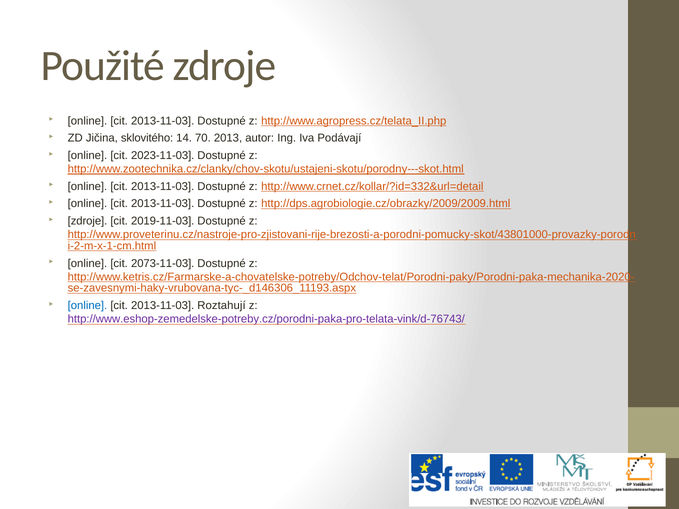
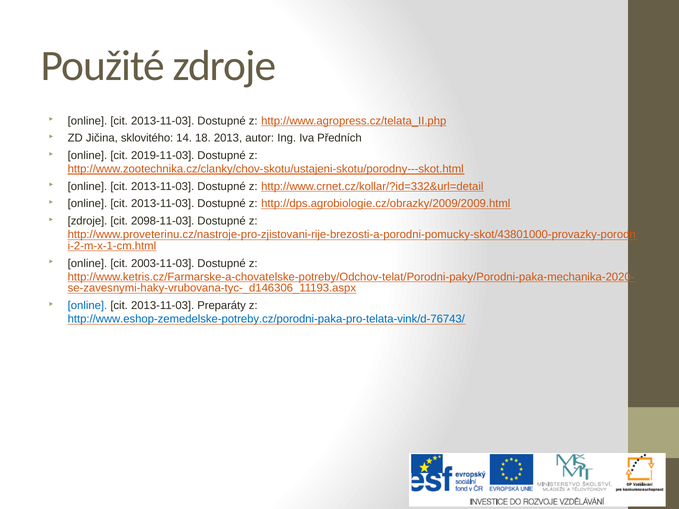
70: 70 -> 18
Podávají: Podávají -> Předních
2023-11-03: 2023-11-03 -> 2019-11-03
2019-11-03: 2019-11-03 -> 2098-11-03
2073-11-03: 2073-11-03 -> 2003-11-03
Roztahují: Roztahují -> Preparáty
http://www.eshop-zemedelske-potreby.cz/porodni-paka-pro-telata-vink/d-76743/ colour: purple -> blue
